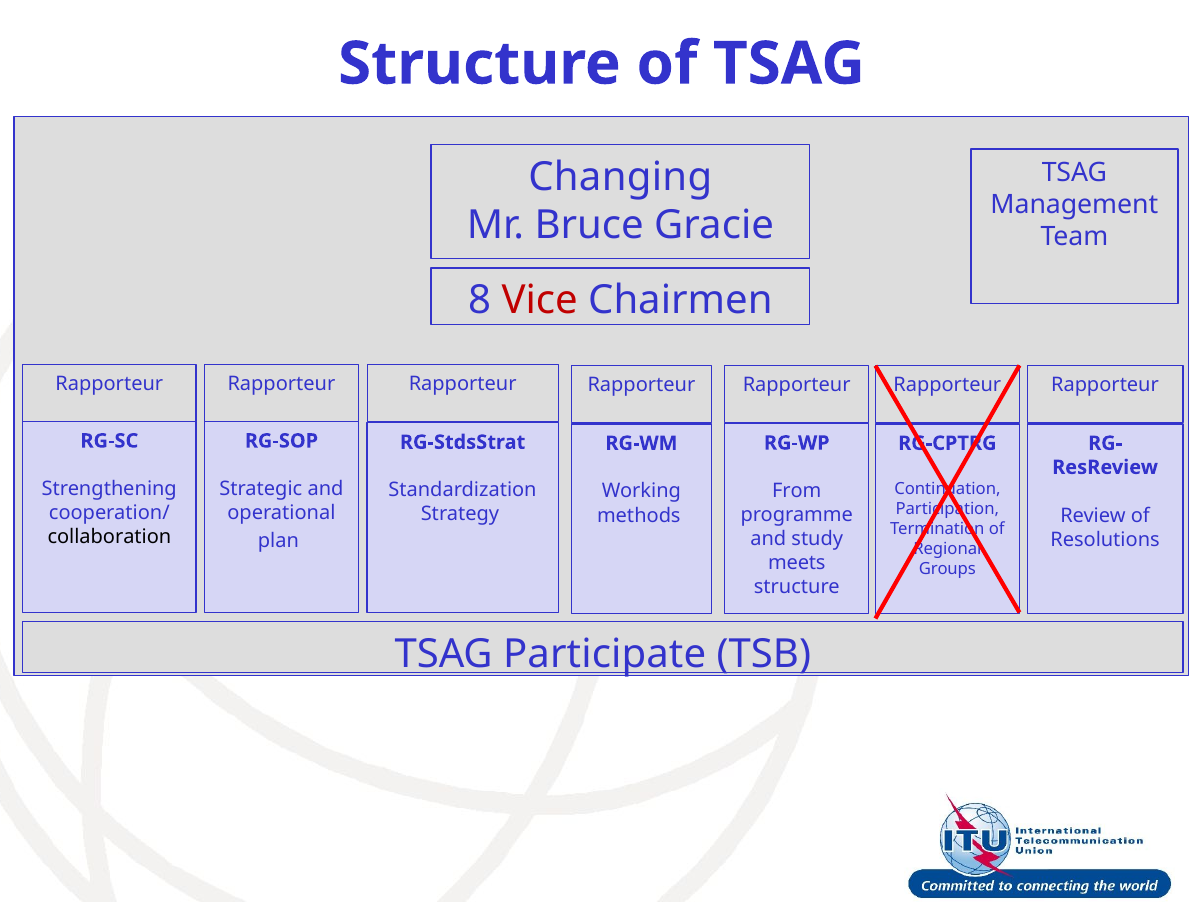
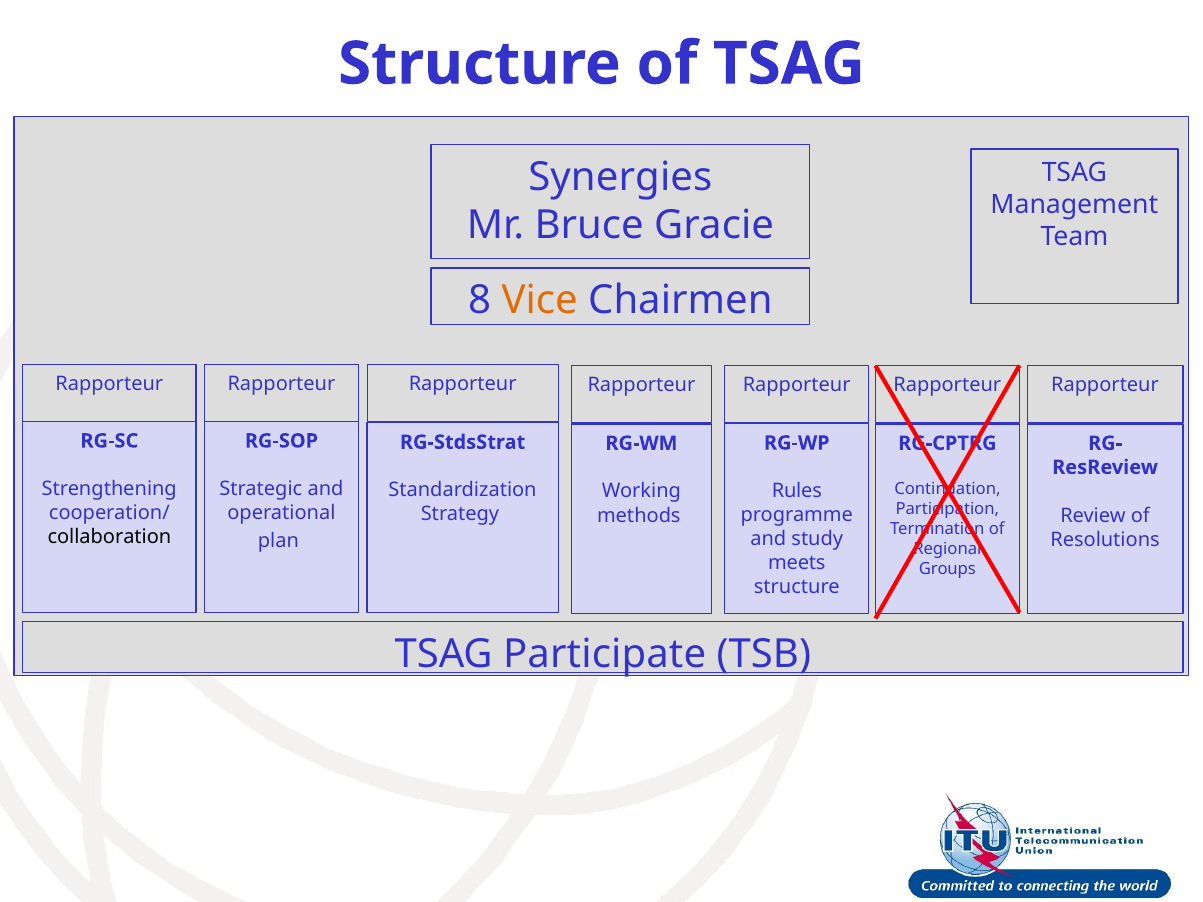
Changing: Changing -> Synergies
Vice colour: red -> orange
From: From -> Rules
